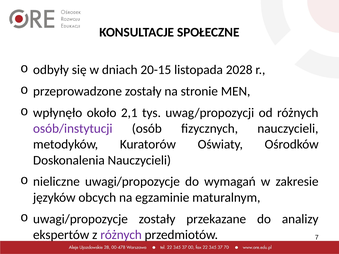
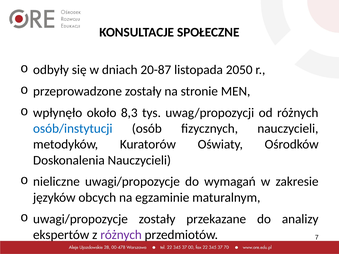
20-15: 20-15 -> 20-87
2028: 2028 -> 2050
2,1: 2,1 -> 8,3
osób/instytucji colour: purple -> blue
